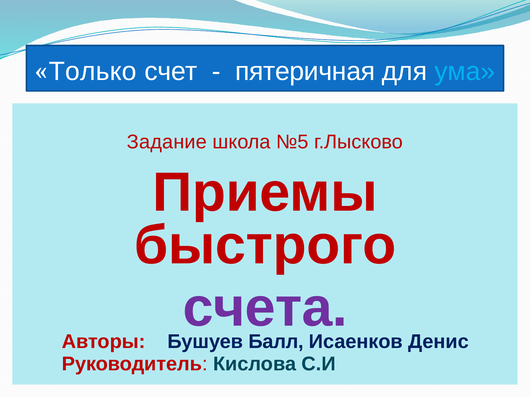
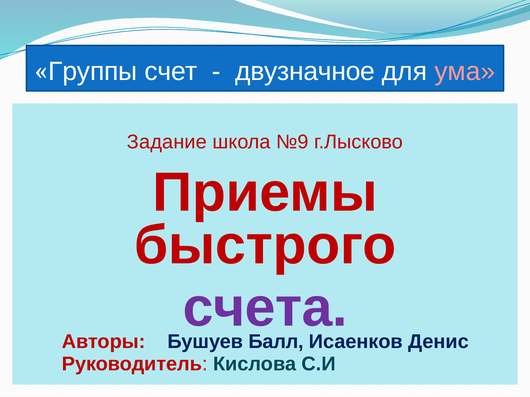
Только: Только -> Группы
пятеричная: пятеричная -> двузначное
ума colour: light blue -> pink
№5: №5 -> №9
